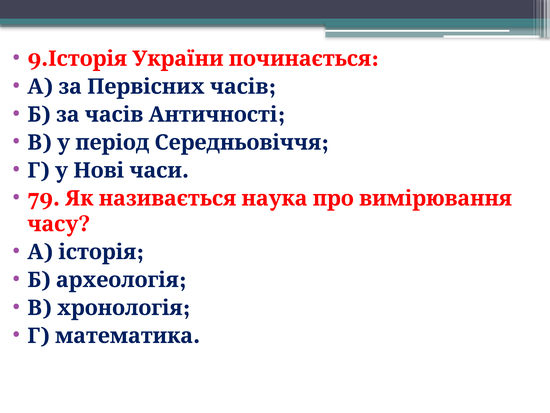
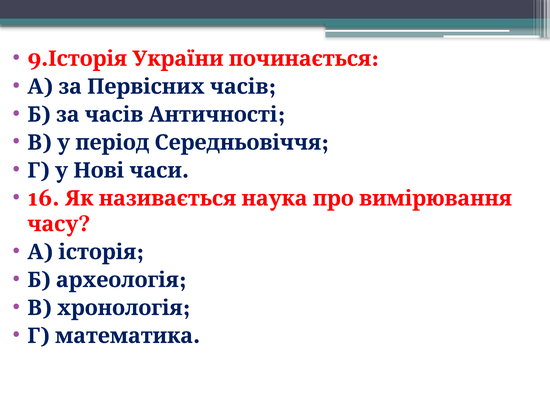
79: 79 -> 16
